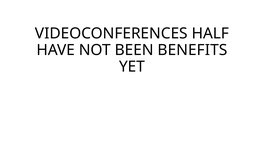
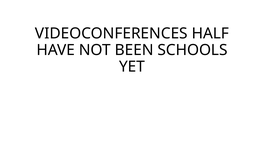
BENEFITS: BENEFITS -> SCHOOLS
